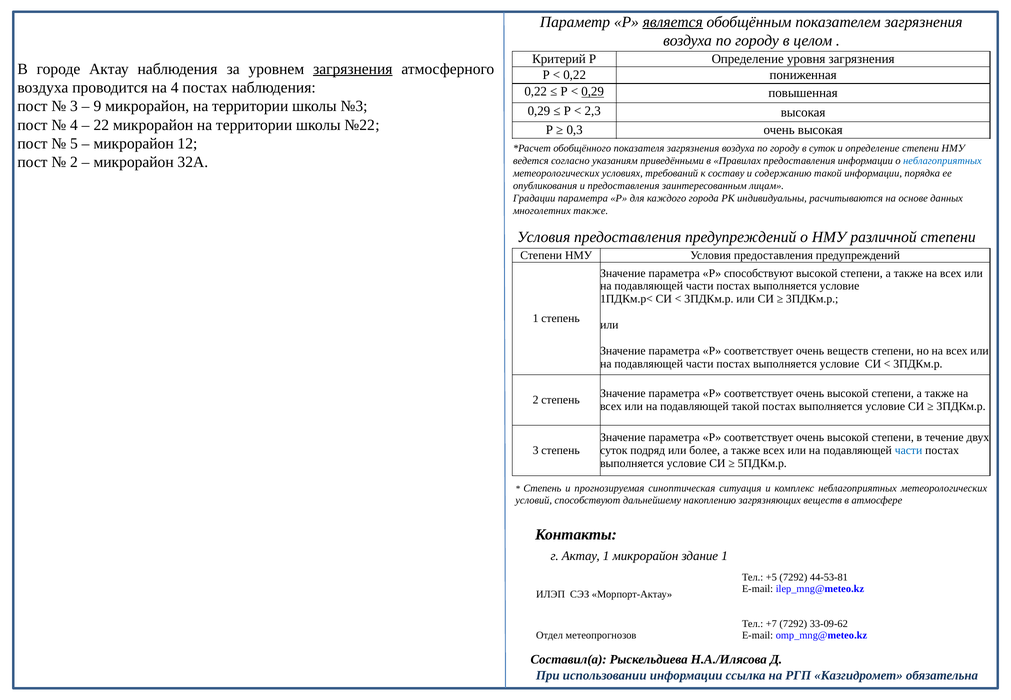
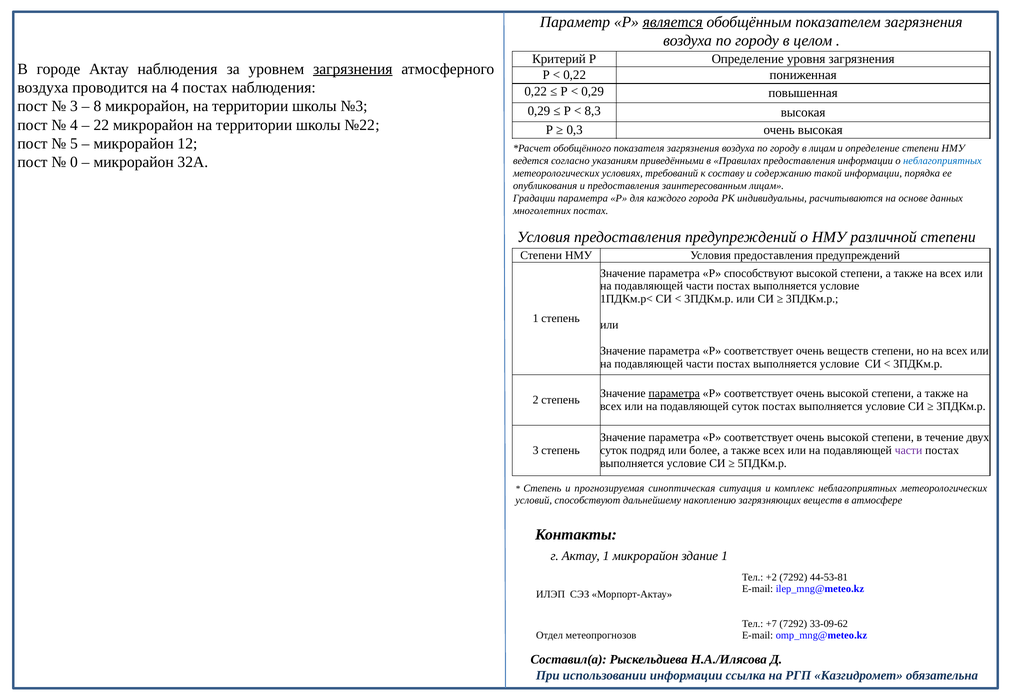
0,29 at (593, 92) underline: present -> none
9: 9 -> 8
2,3: 2,3 -> 8,3
в суток: суток -> лицам
2 at (74, 162): 2 -> 0
многолетних также: также -> постах
параметра at (674, 393) underline: none -> present
подавляющей такой: такой -> суток
части at (909, 450) colour: blue -> purple
+5: +5 -> +2
